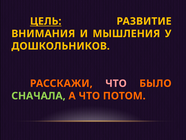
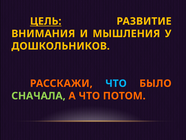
ЧТО at (116, 83) colour: pink -> light blue
